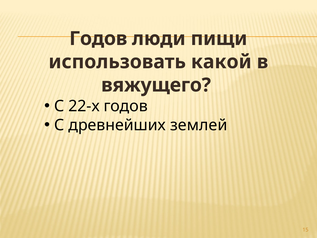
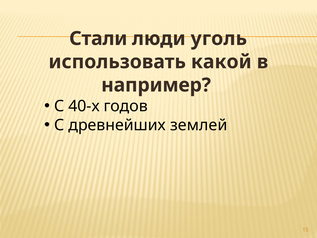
Годов at (98, 39): Годов -> Стали
пищи: пищи -> уголь
вяжущего: вяжущего -> например
22-х: 22-х -> 40-х
